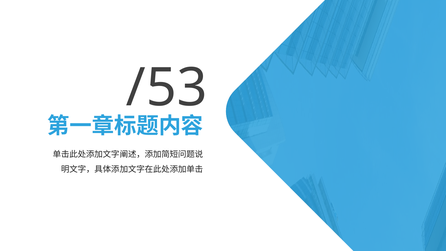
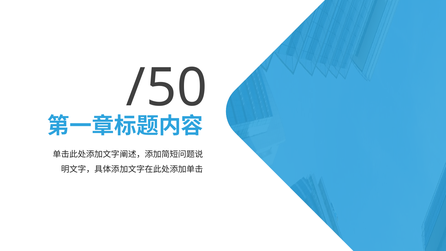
/53: /53 -> /50
